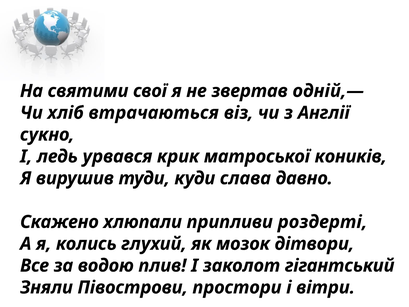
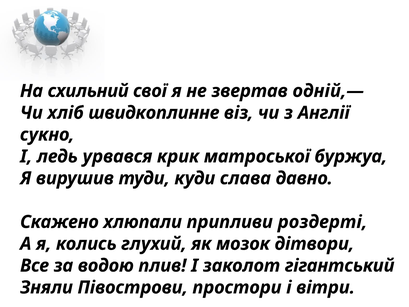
святими: святими -> схильний
втрачаються: втрачаються -> швидкоплинне
коників: коників -> буржуа
